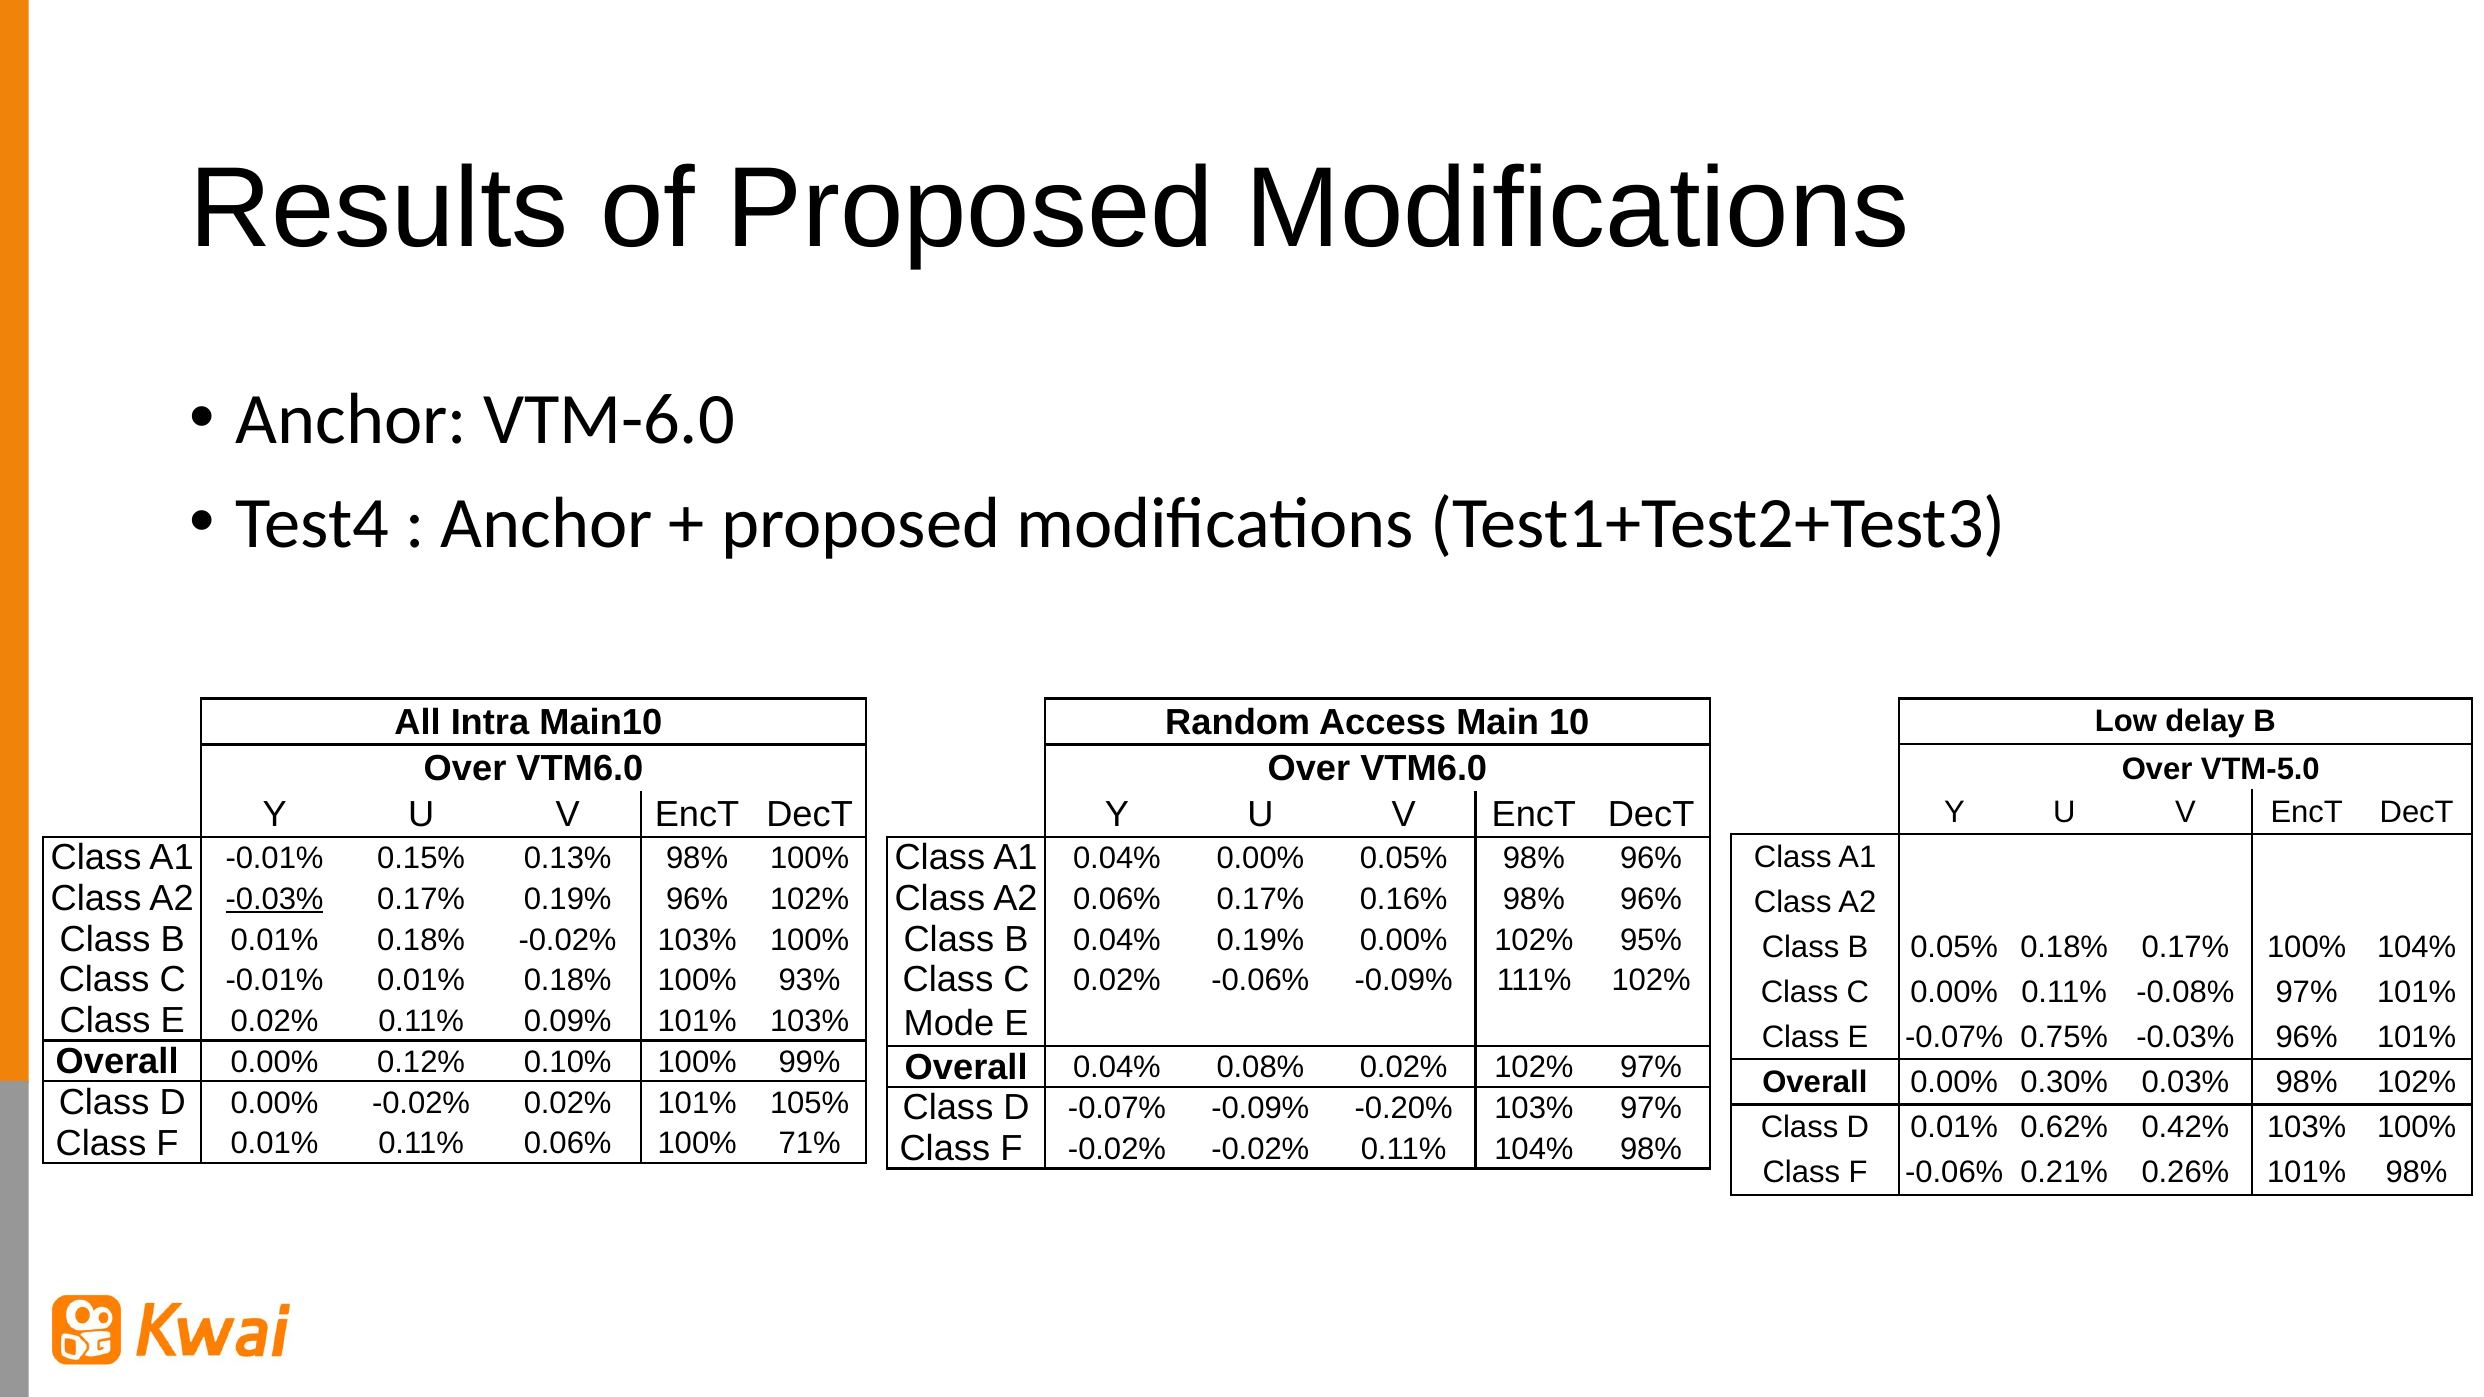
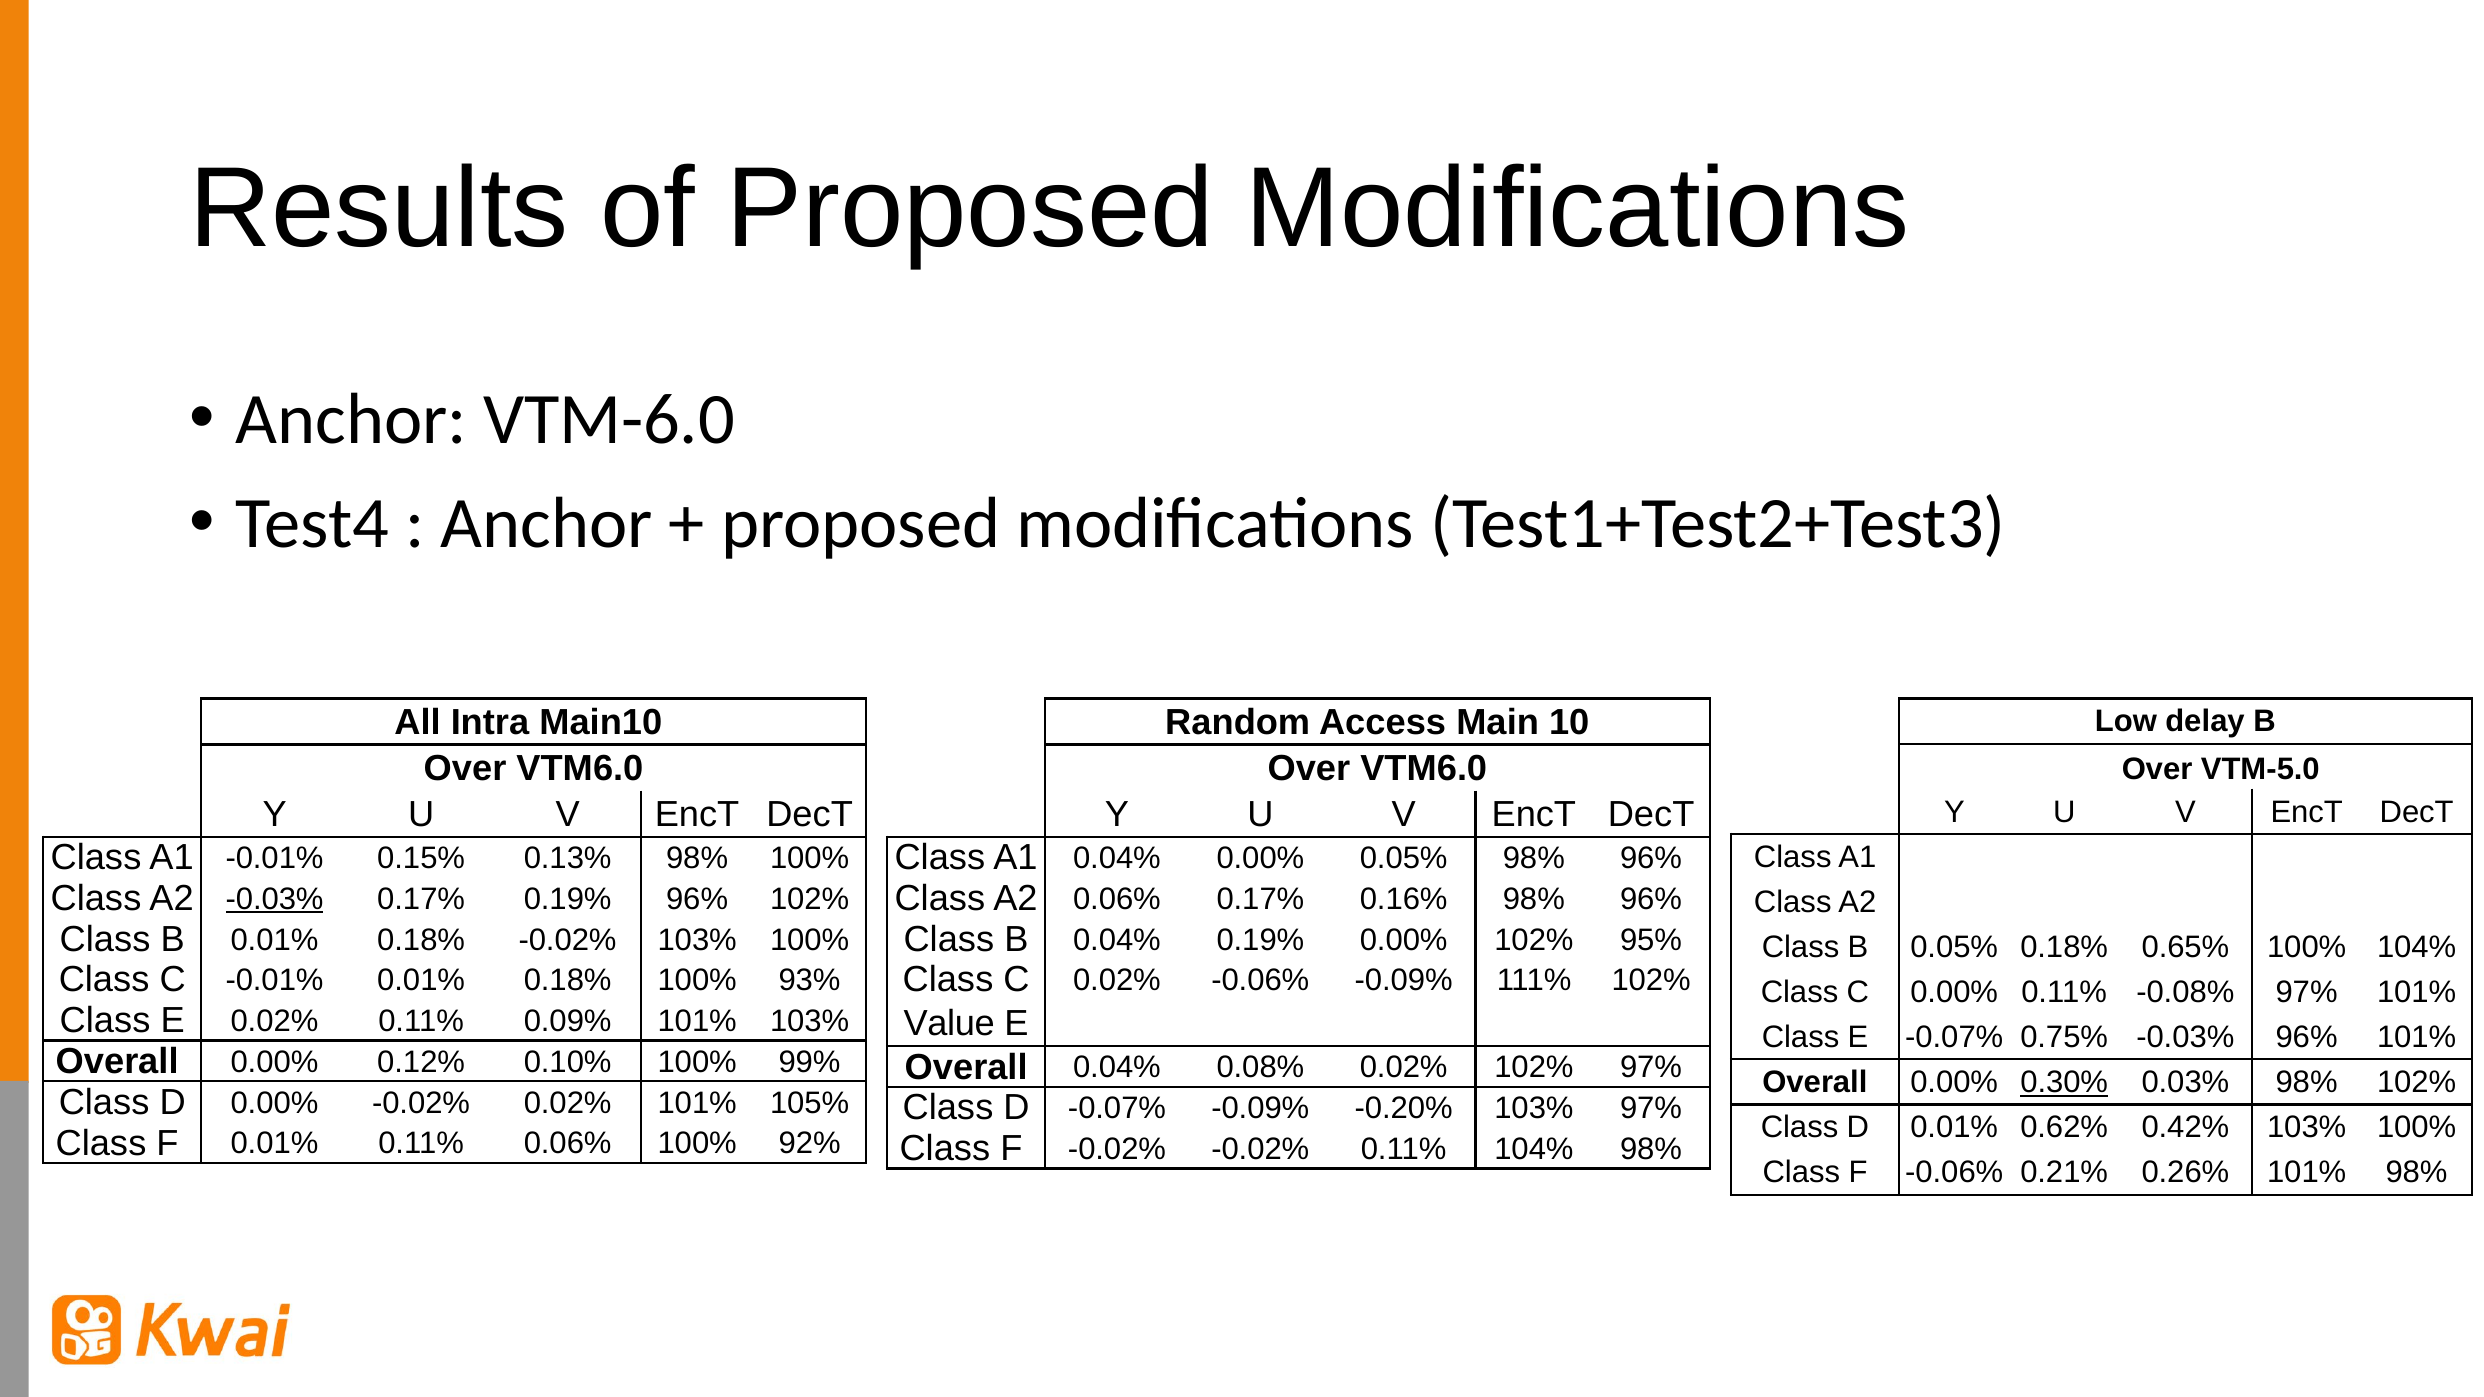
0.18% 0.17%: 0.17% -> 0.65%
Mode: Mode -> Value
0.30% underline: none -> present
71%: 71% -> 92%
